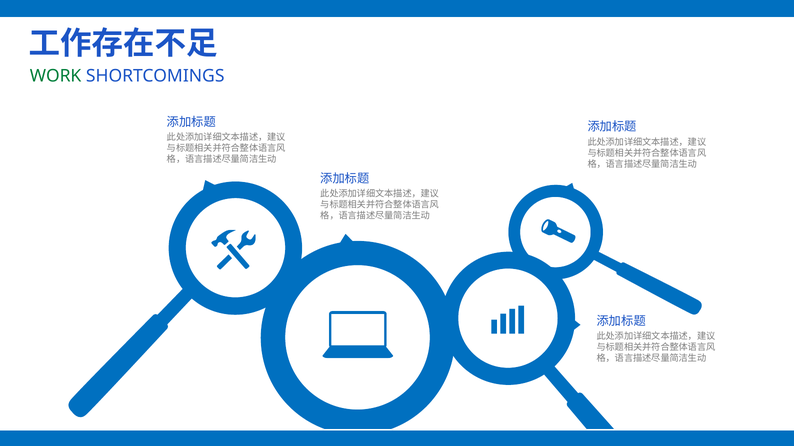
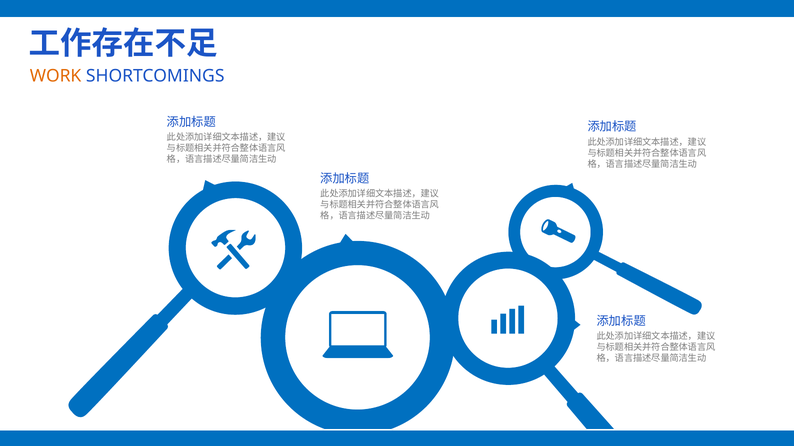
WORK colour: green -> orange
